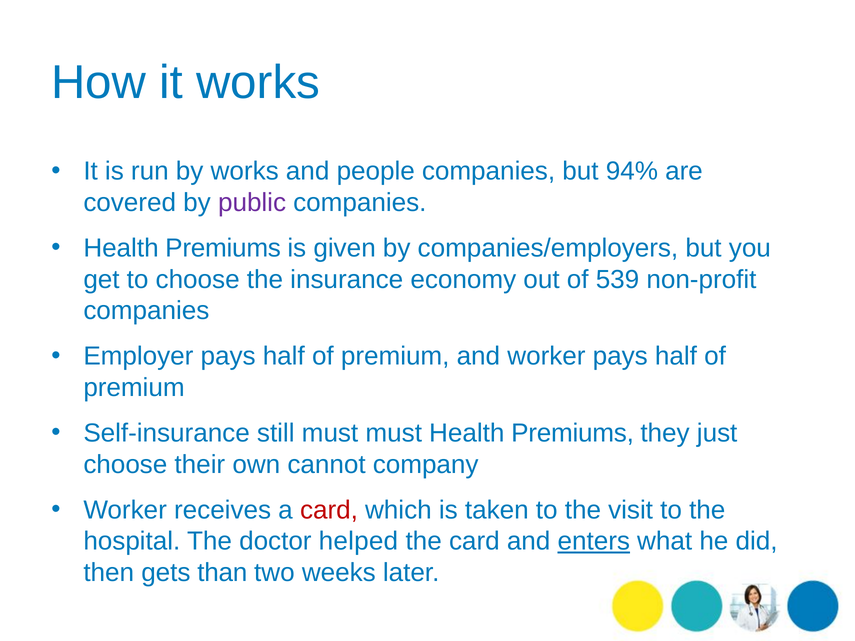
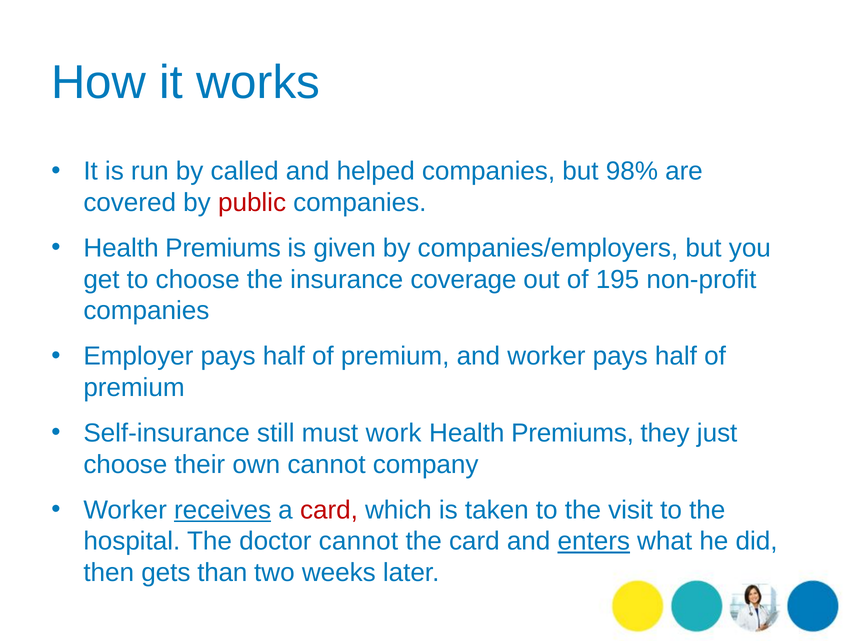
by works: works -> called
people: people -> helped
94%: 94% -> 98%
public colour: purple -> red
economy: economy -> coverage
539: 539 -> 195
must must: must -> work
receives underline: none -> present
doctor helped: helped -> cannot
